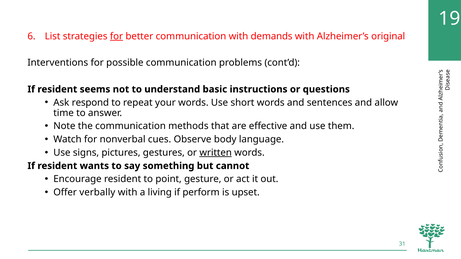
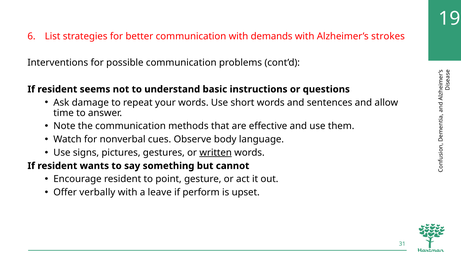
for at (116, 36) underline: present -> none
original: original -> strokes
respond: respond -> damage
living: living -> leave
